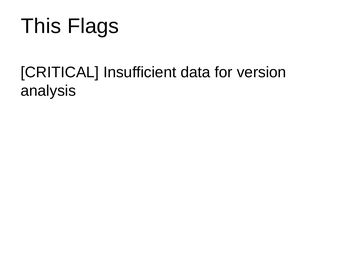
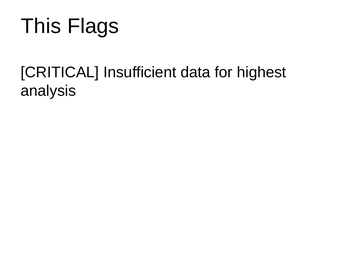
version: version -> highest
